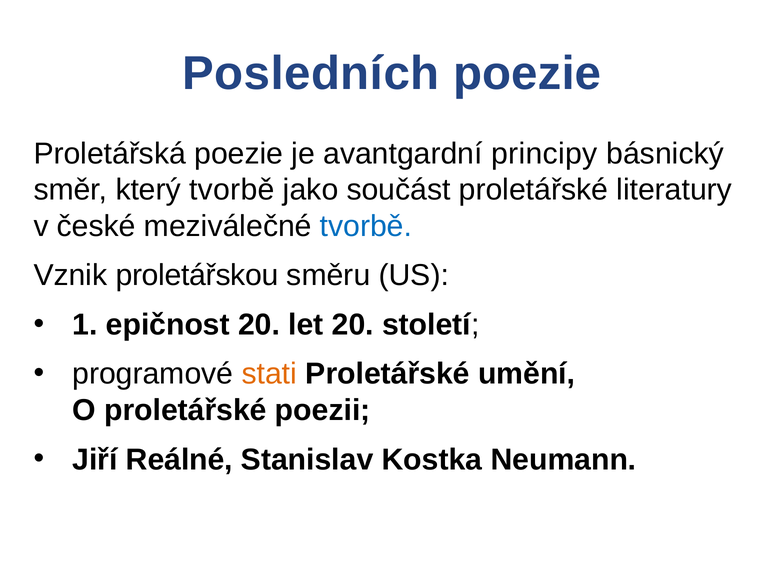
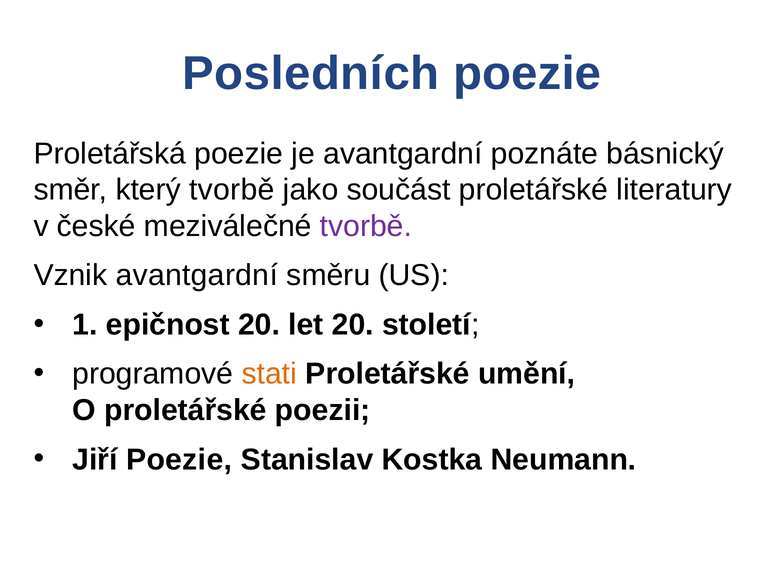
principy: principy -> poznáte
tvorbě at (366, 226) colour: blue -> purple
Vznik proletářskou: proletářskou -> avantgardní
Jiří Reálné: Reálné -> Poezie
